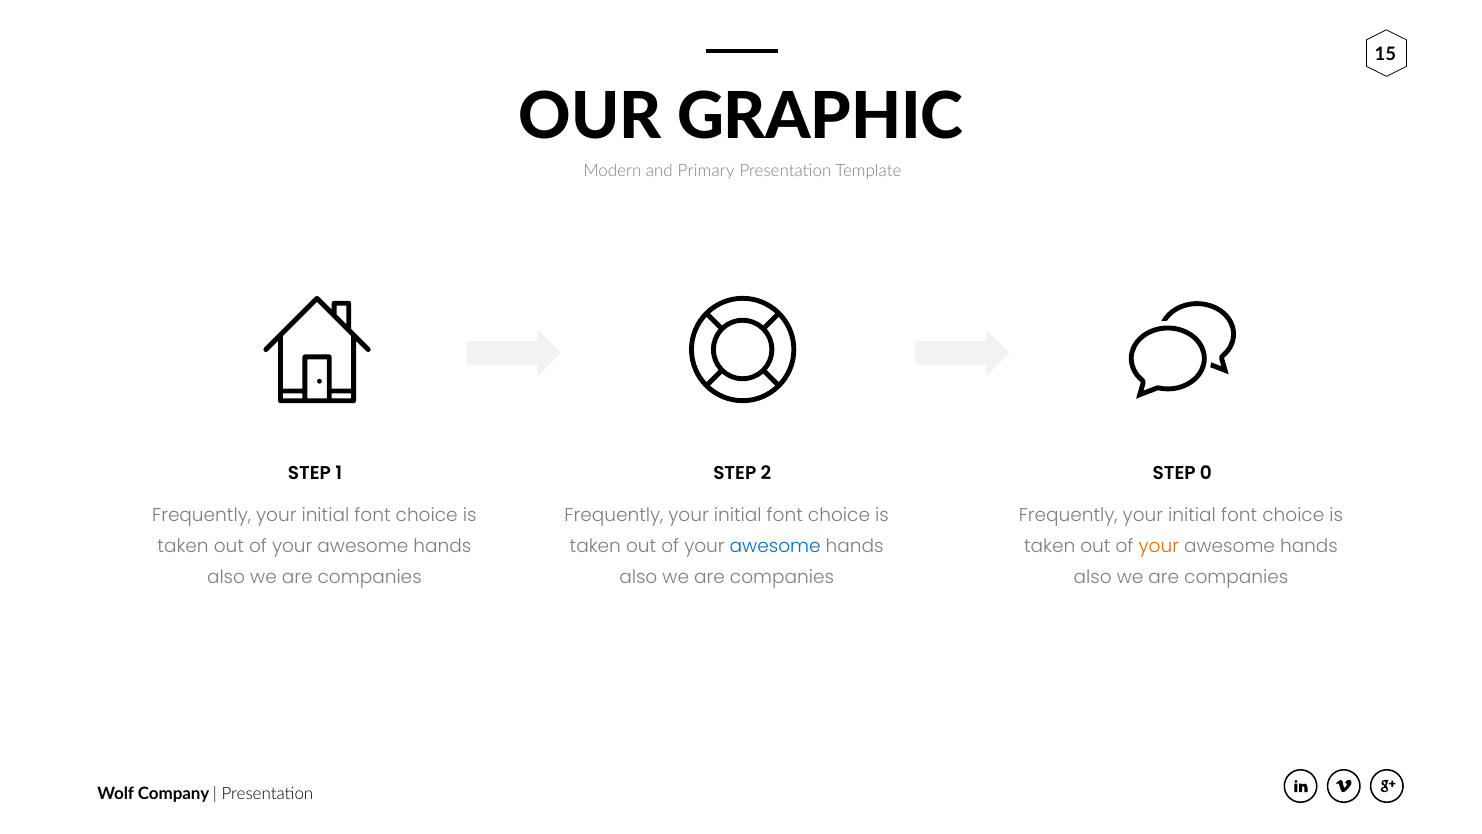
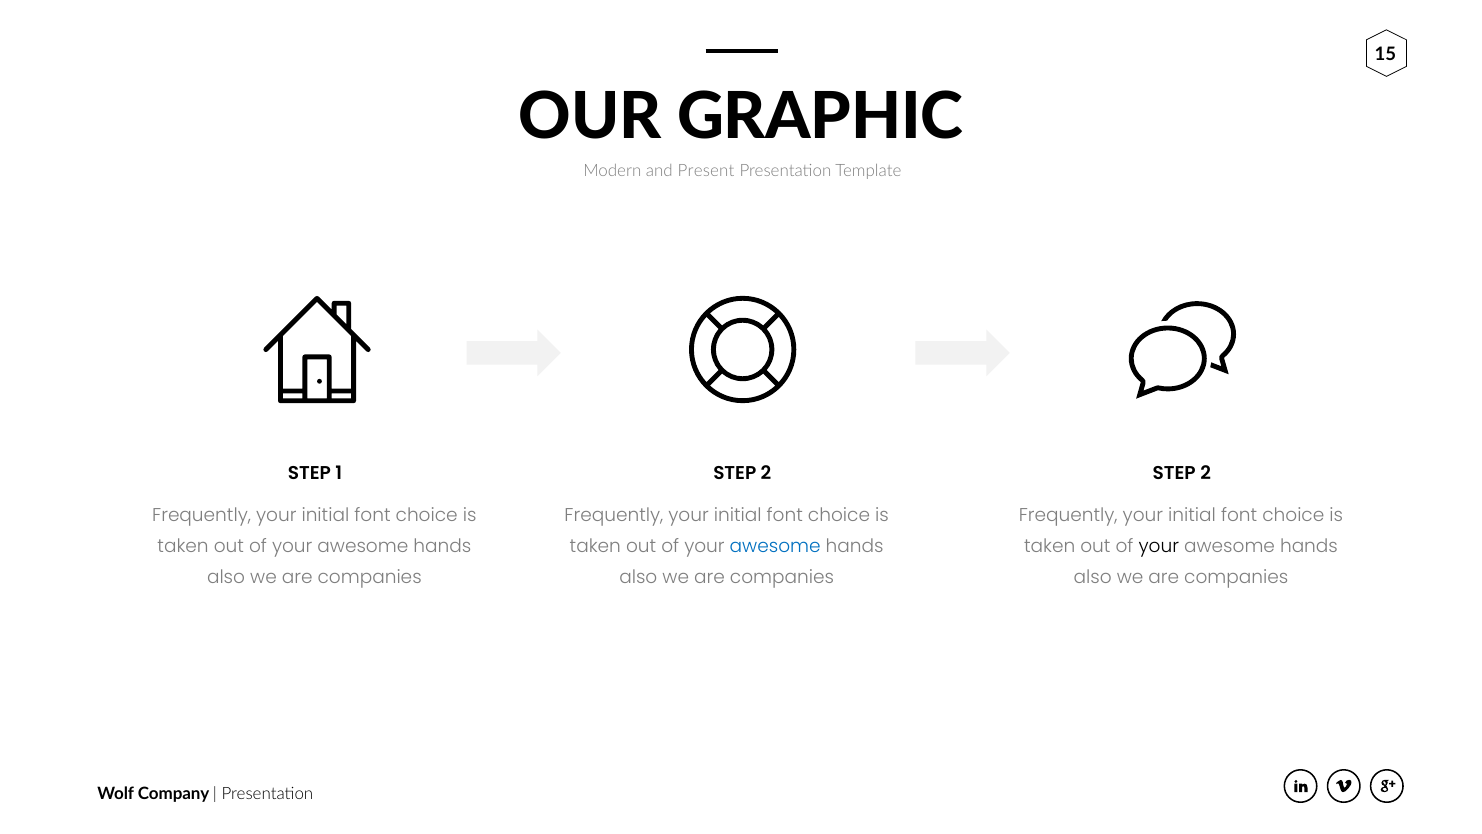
Primary: Primary -> Present
0 at (1206, 473): 0 -> 2
your at (1159, 546) colour: orange -> black
